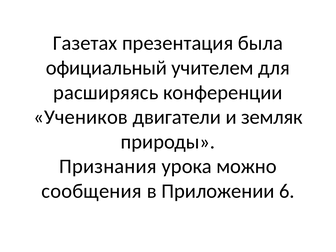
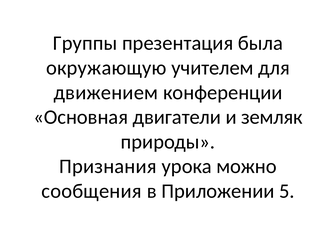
Газетах: Газетах -> Группы
официальный: официальный -> окружающую
расширяясь: расширяясь -> движением
Учеников: Учеников -> Основная
6: 6 -> 5
